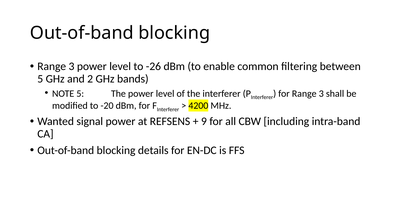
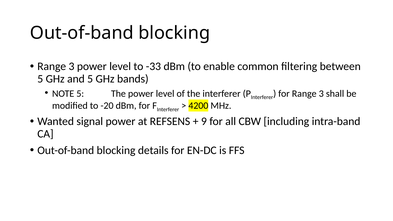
-26: -26 -> -33
and 2: 2 -> 5
